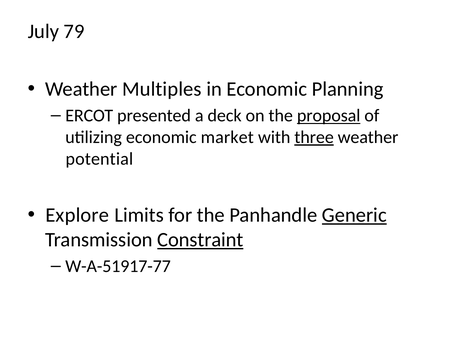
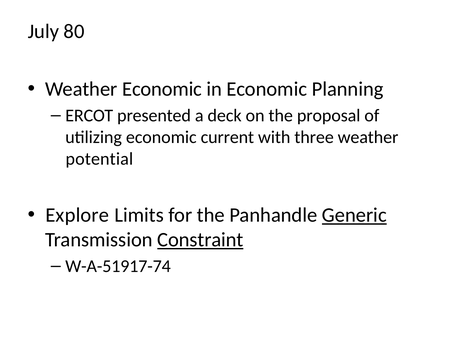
79: 79 -> 80
Weather Multiples: Multiples -> Economic
proposal underline: present -> none
market: market -> current
three underline: present -> none
W-A-51917-77: W-A-51917-77 -> W-A-51917-74
